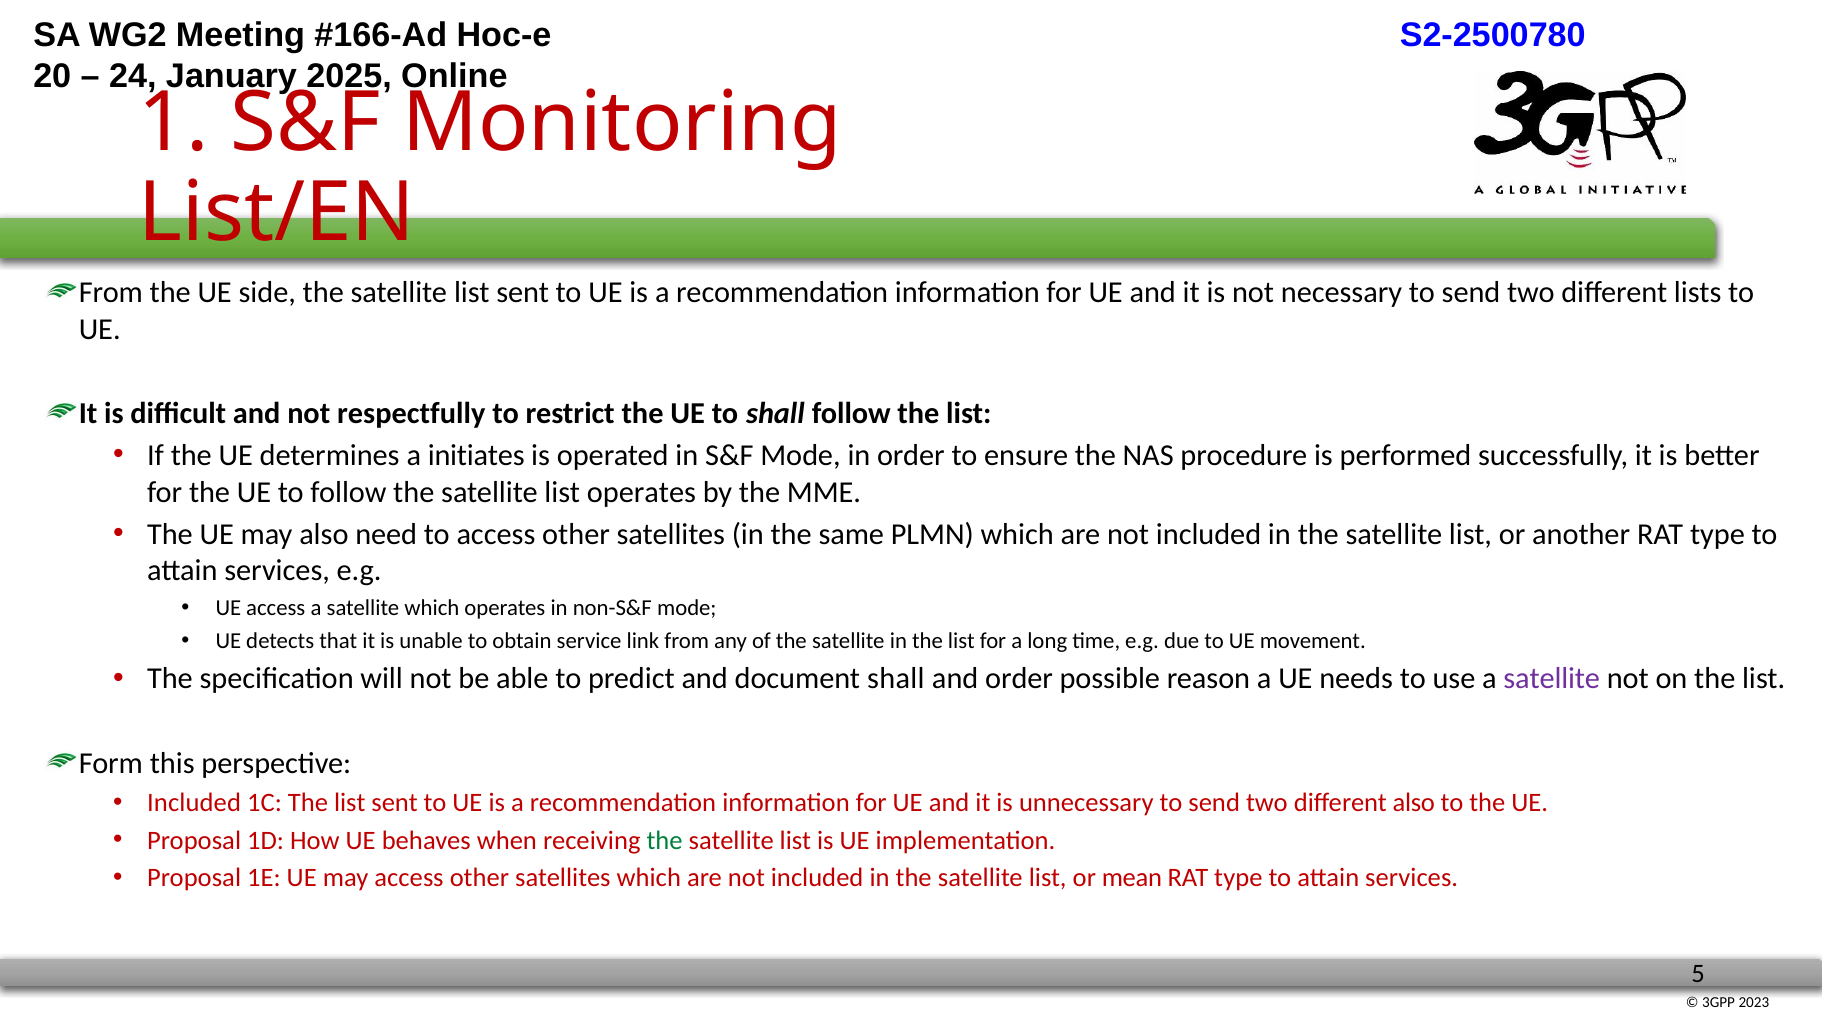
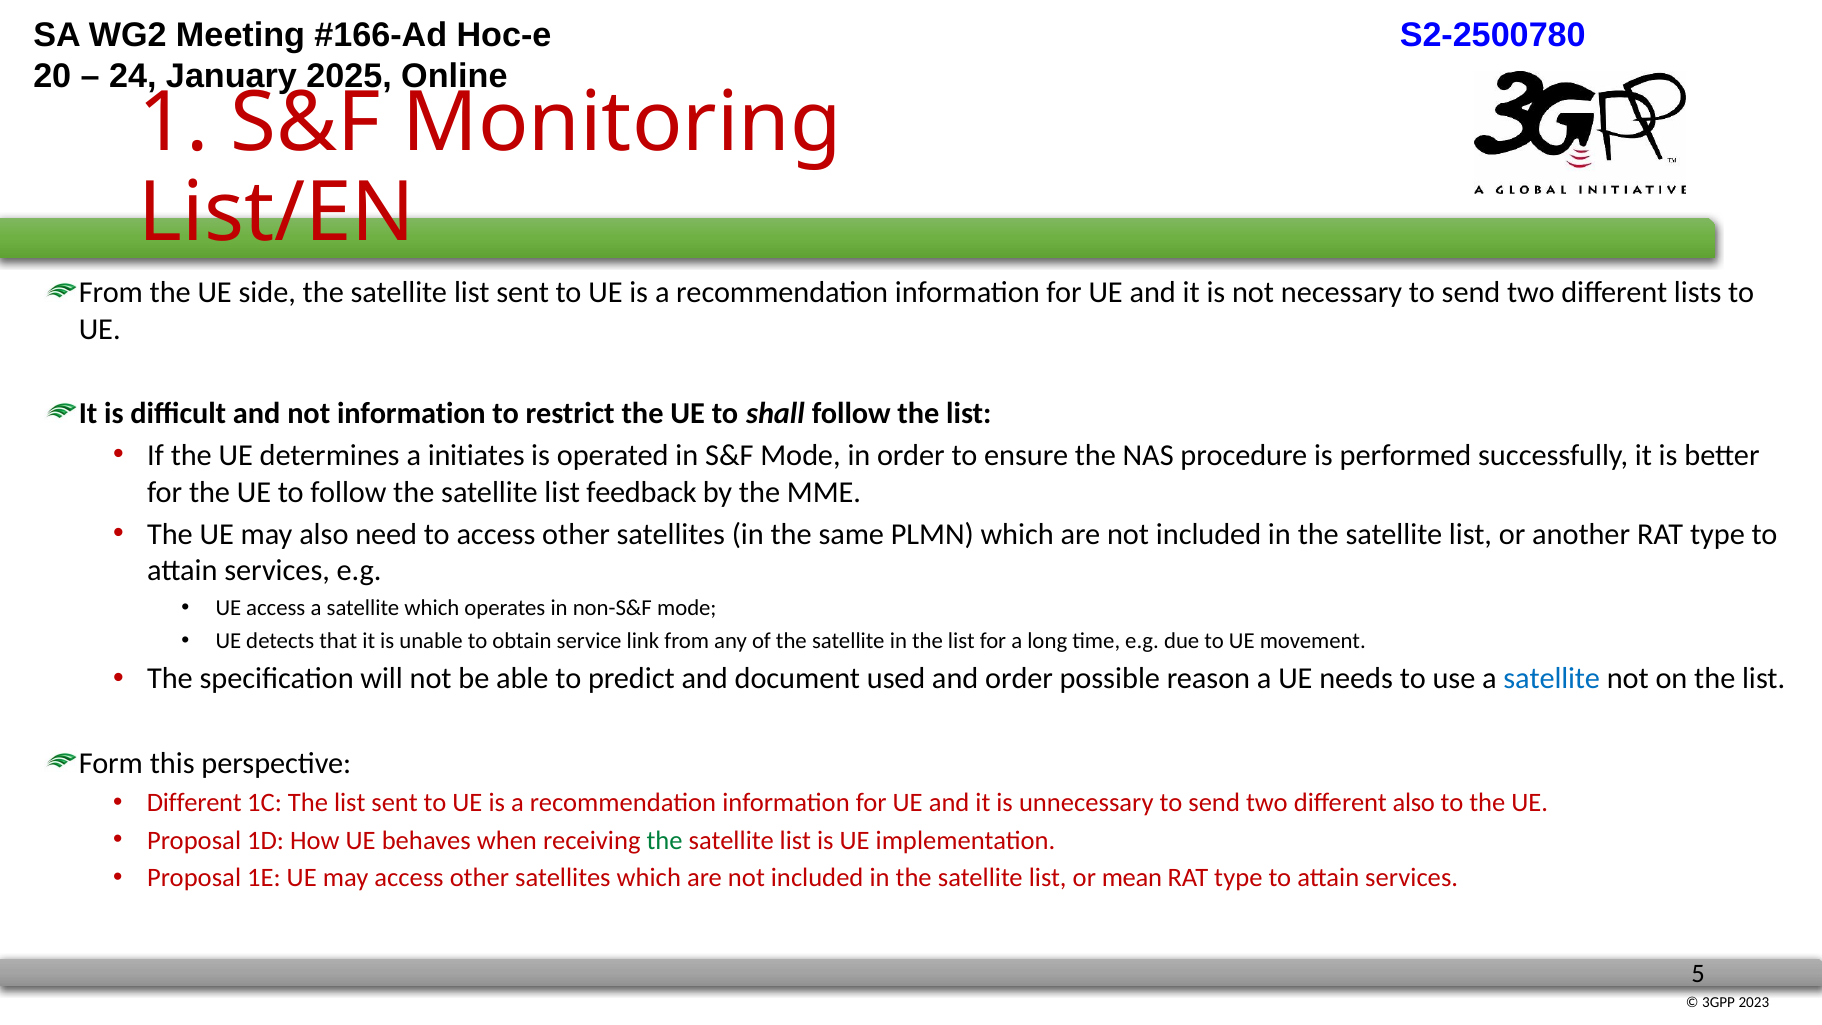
not respectfully: respectfully -> information
list operates: operates -> feedback
document shall: shall -> used
satellite at (1552, 679) colour: purple -> blue
Included at (194, 803): Included -> Different
